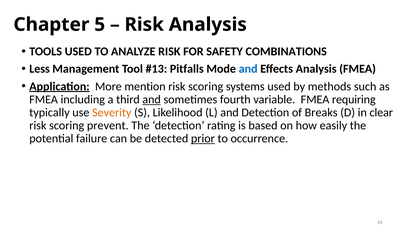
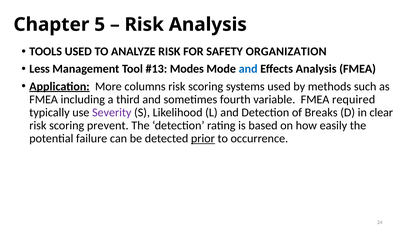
COMBINATIONS: COMBINATIONS -> ORGANIZATION
Pitfalls: Pitfalls -> Modes
mention: mention -> columns
and at (152, 99) underline: present -> none
requiring: requiring -> required
Severity colour: orange -> purple
